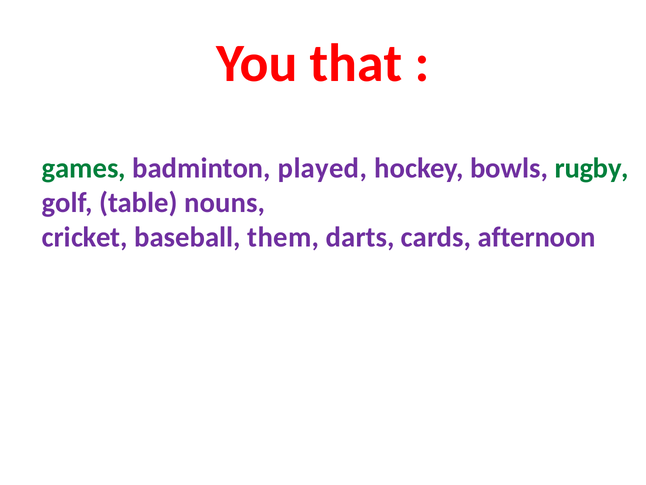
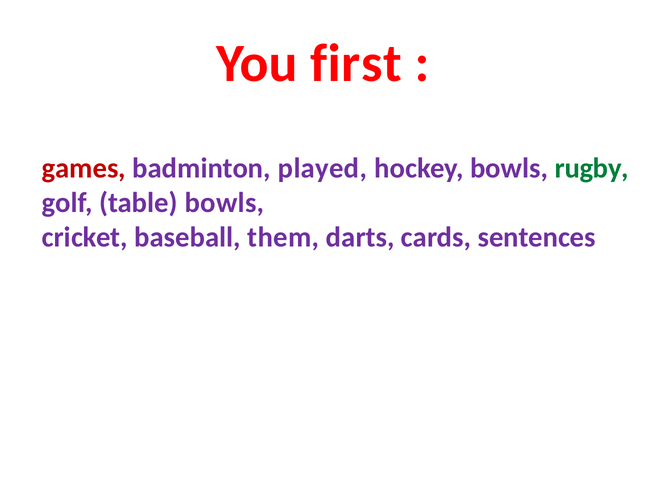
that: that -> first
games colour: green -> red
table nouns: nouns -> bowls
afternoon: afternoon -> sentences
